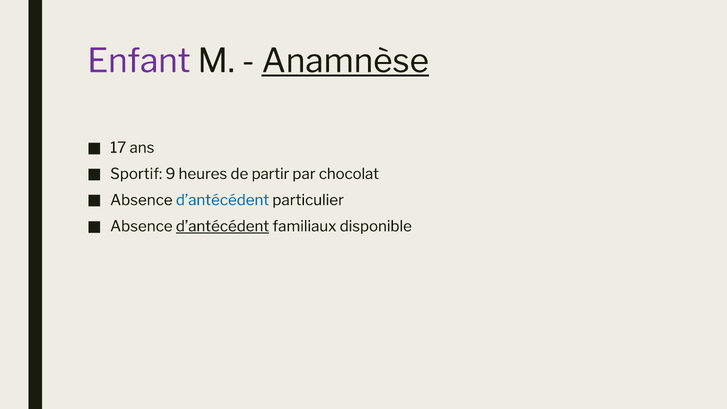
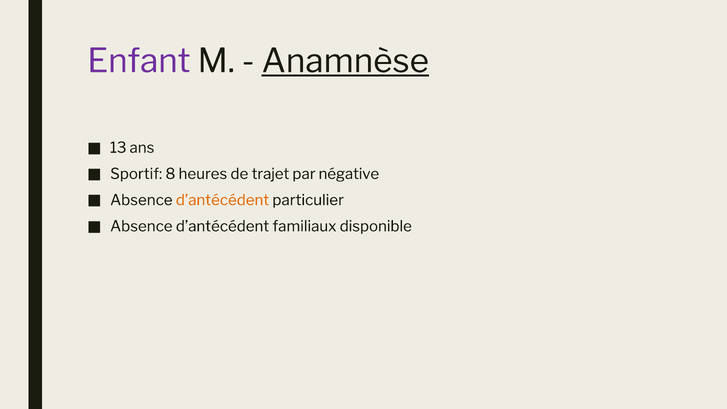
17: 17 -> 13
9: 9 -> 8
partir: partir -> trajet
chocolat: chocolat -> négative
d’antécédent at (223, 200) colour: blue -> orange
d’antécédent at (223, 226) underline: present -> none
